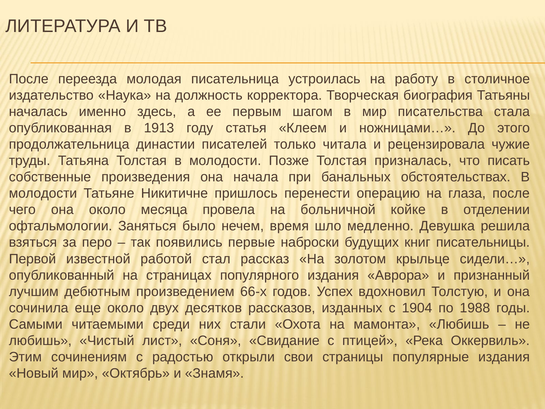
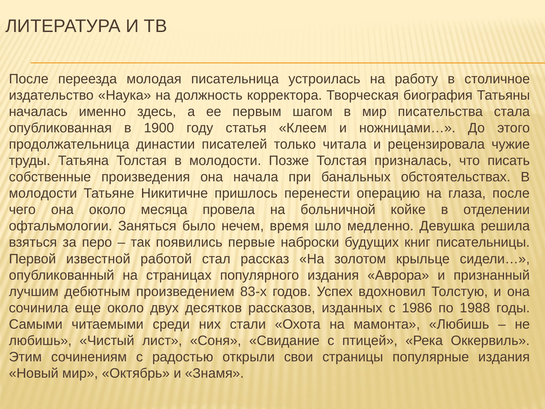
1913: 1913 -> 1900
66-х: 66-х -> 83-х
1904: 1904 -> 1986
